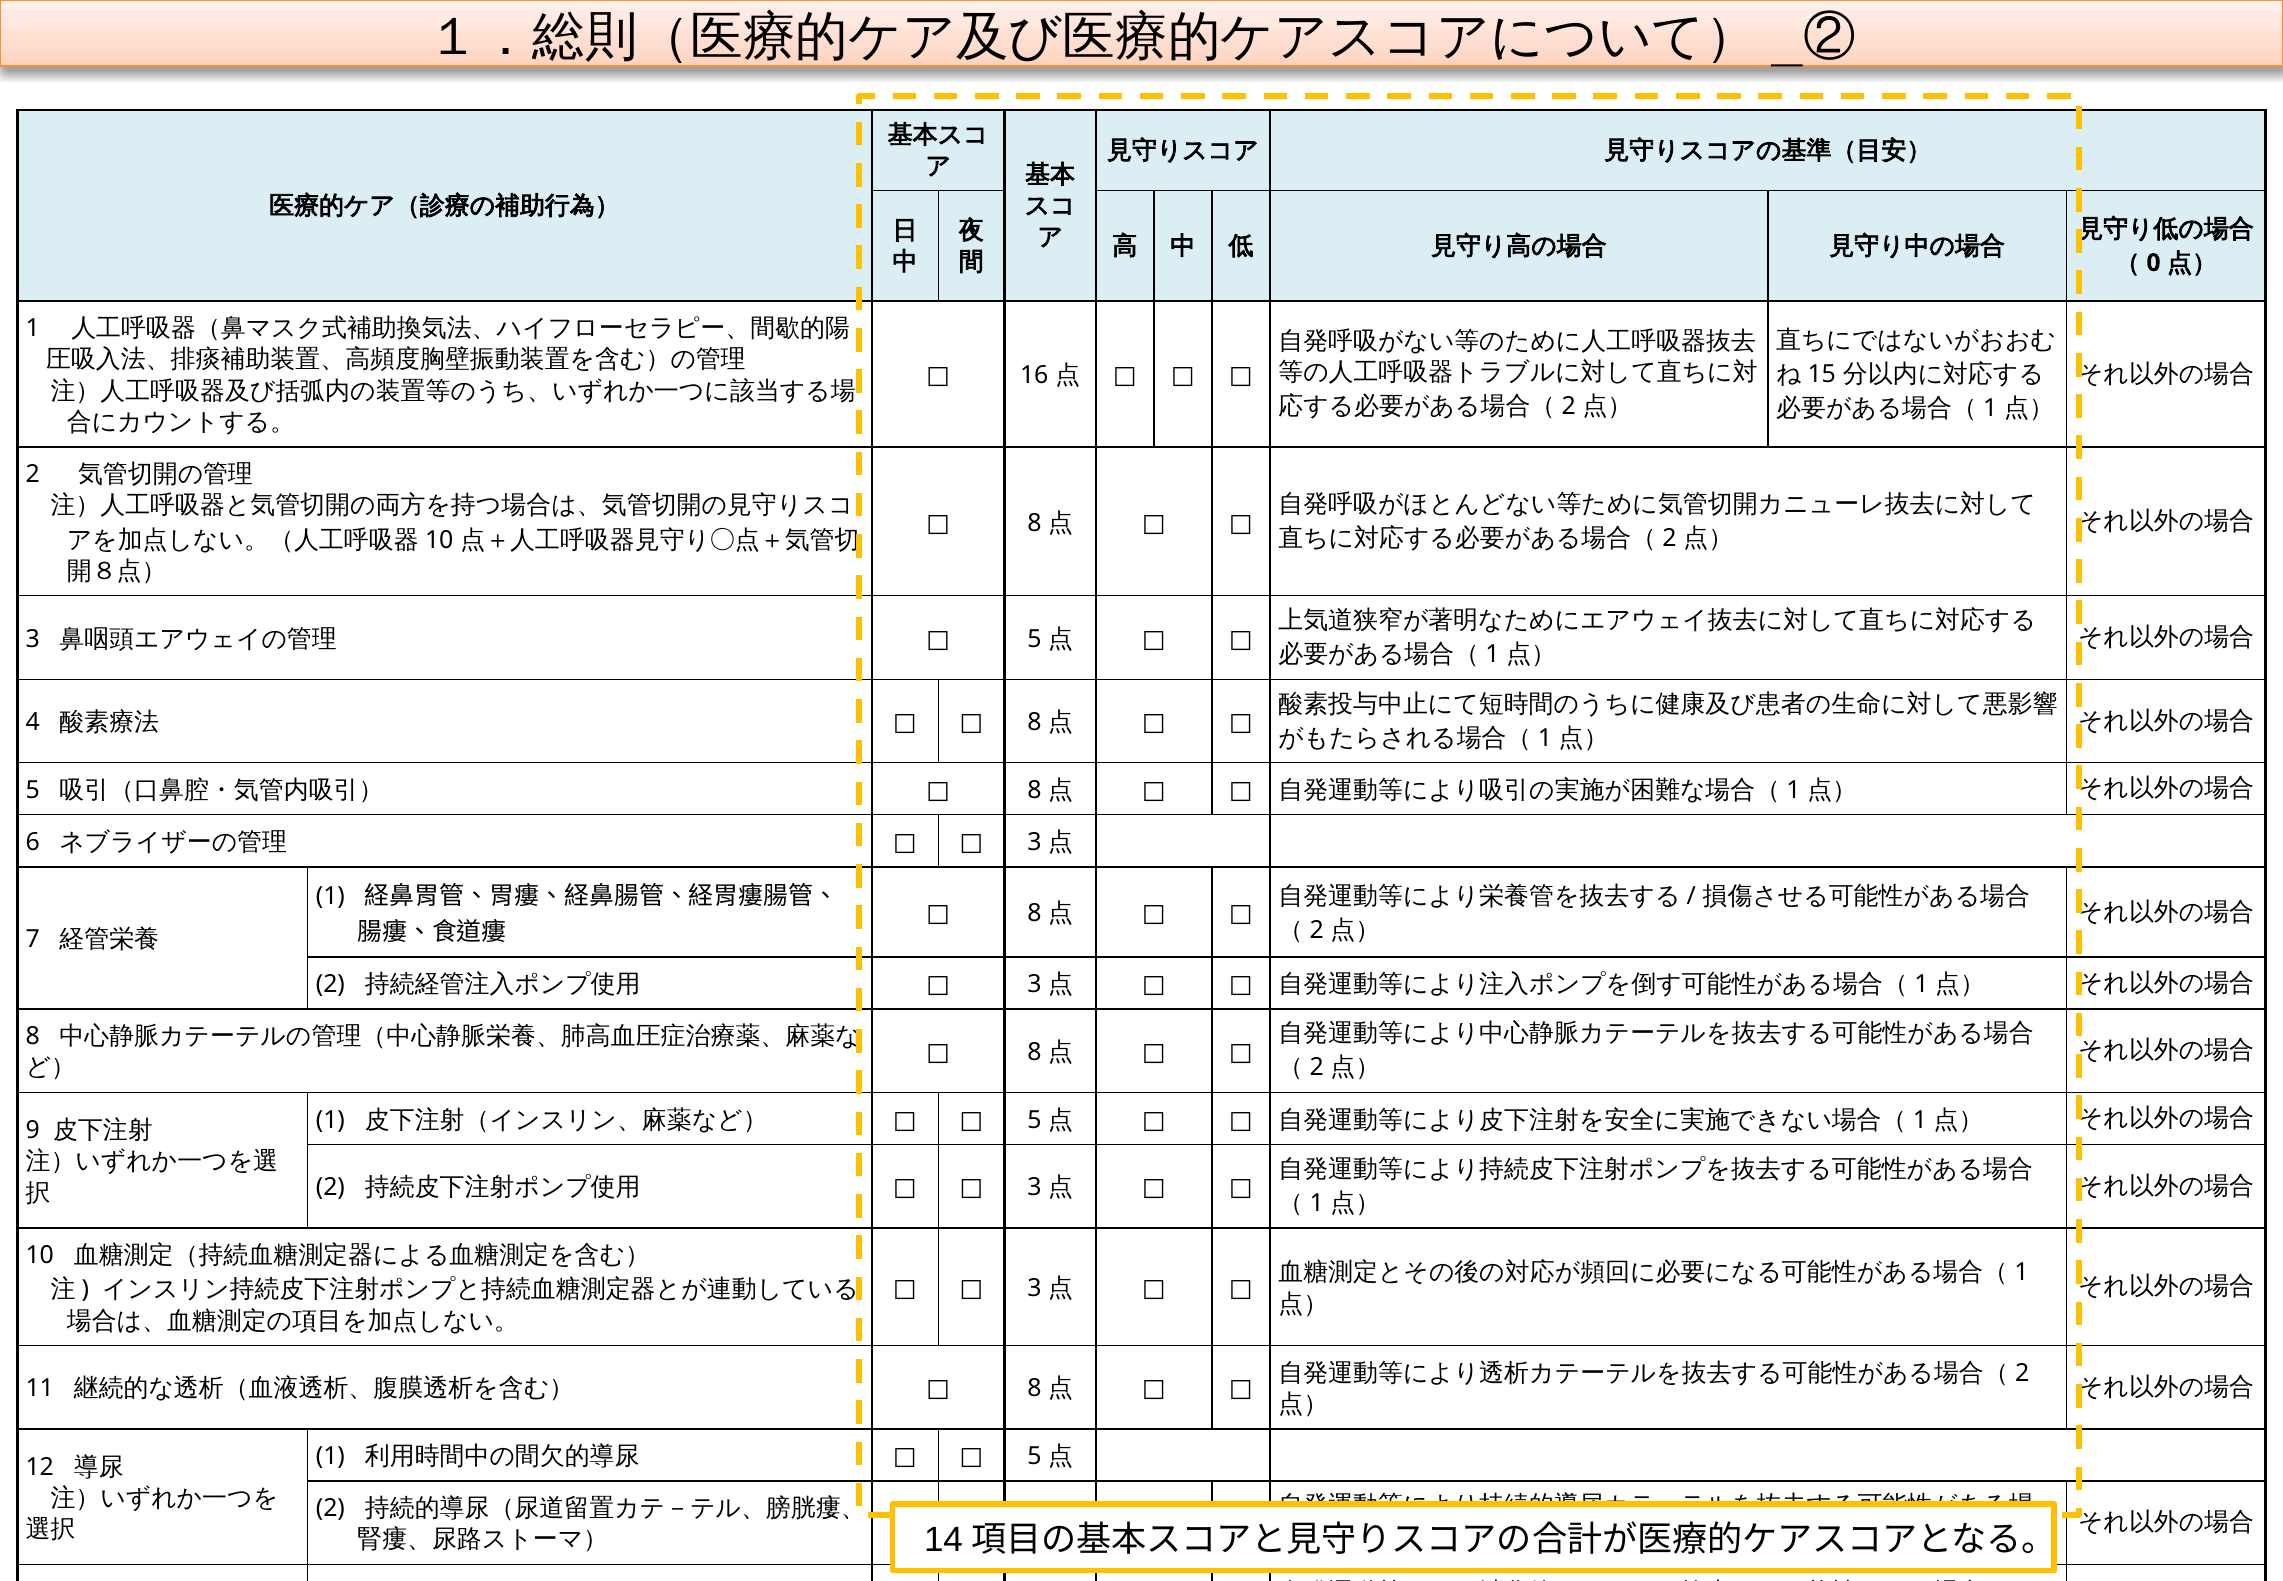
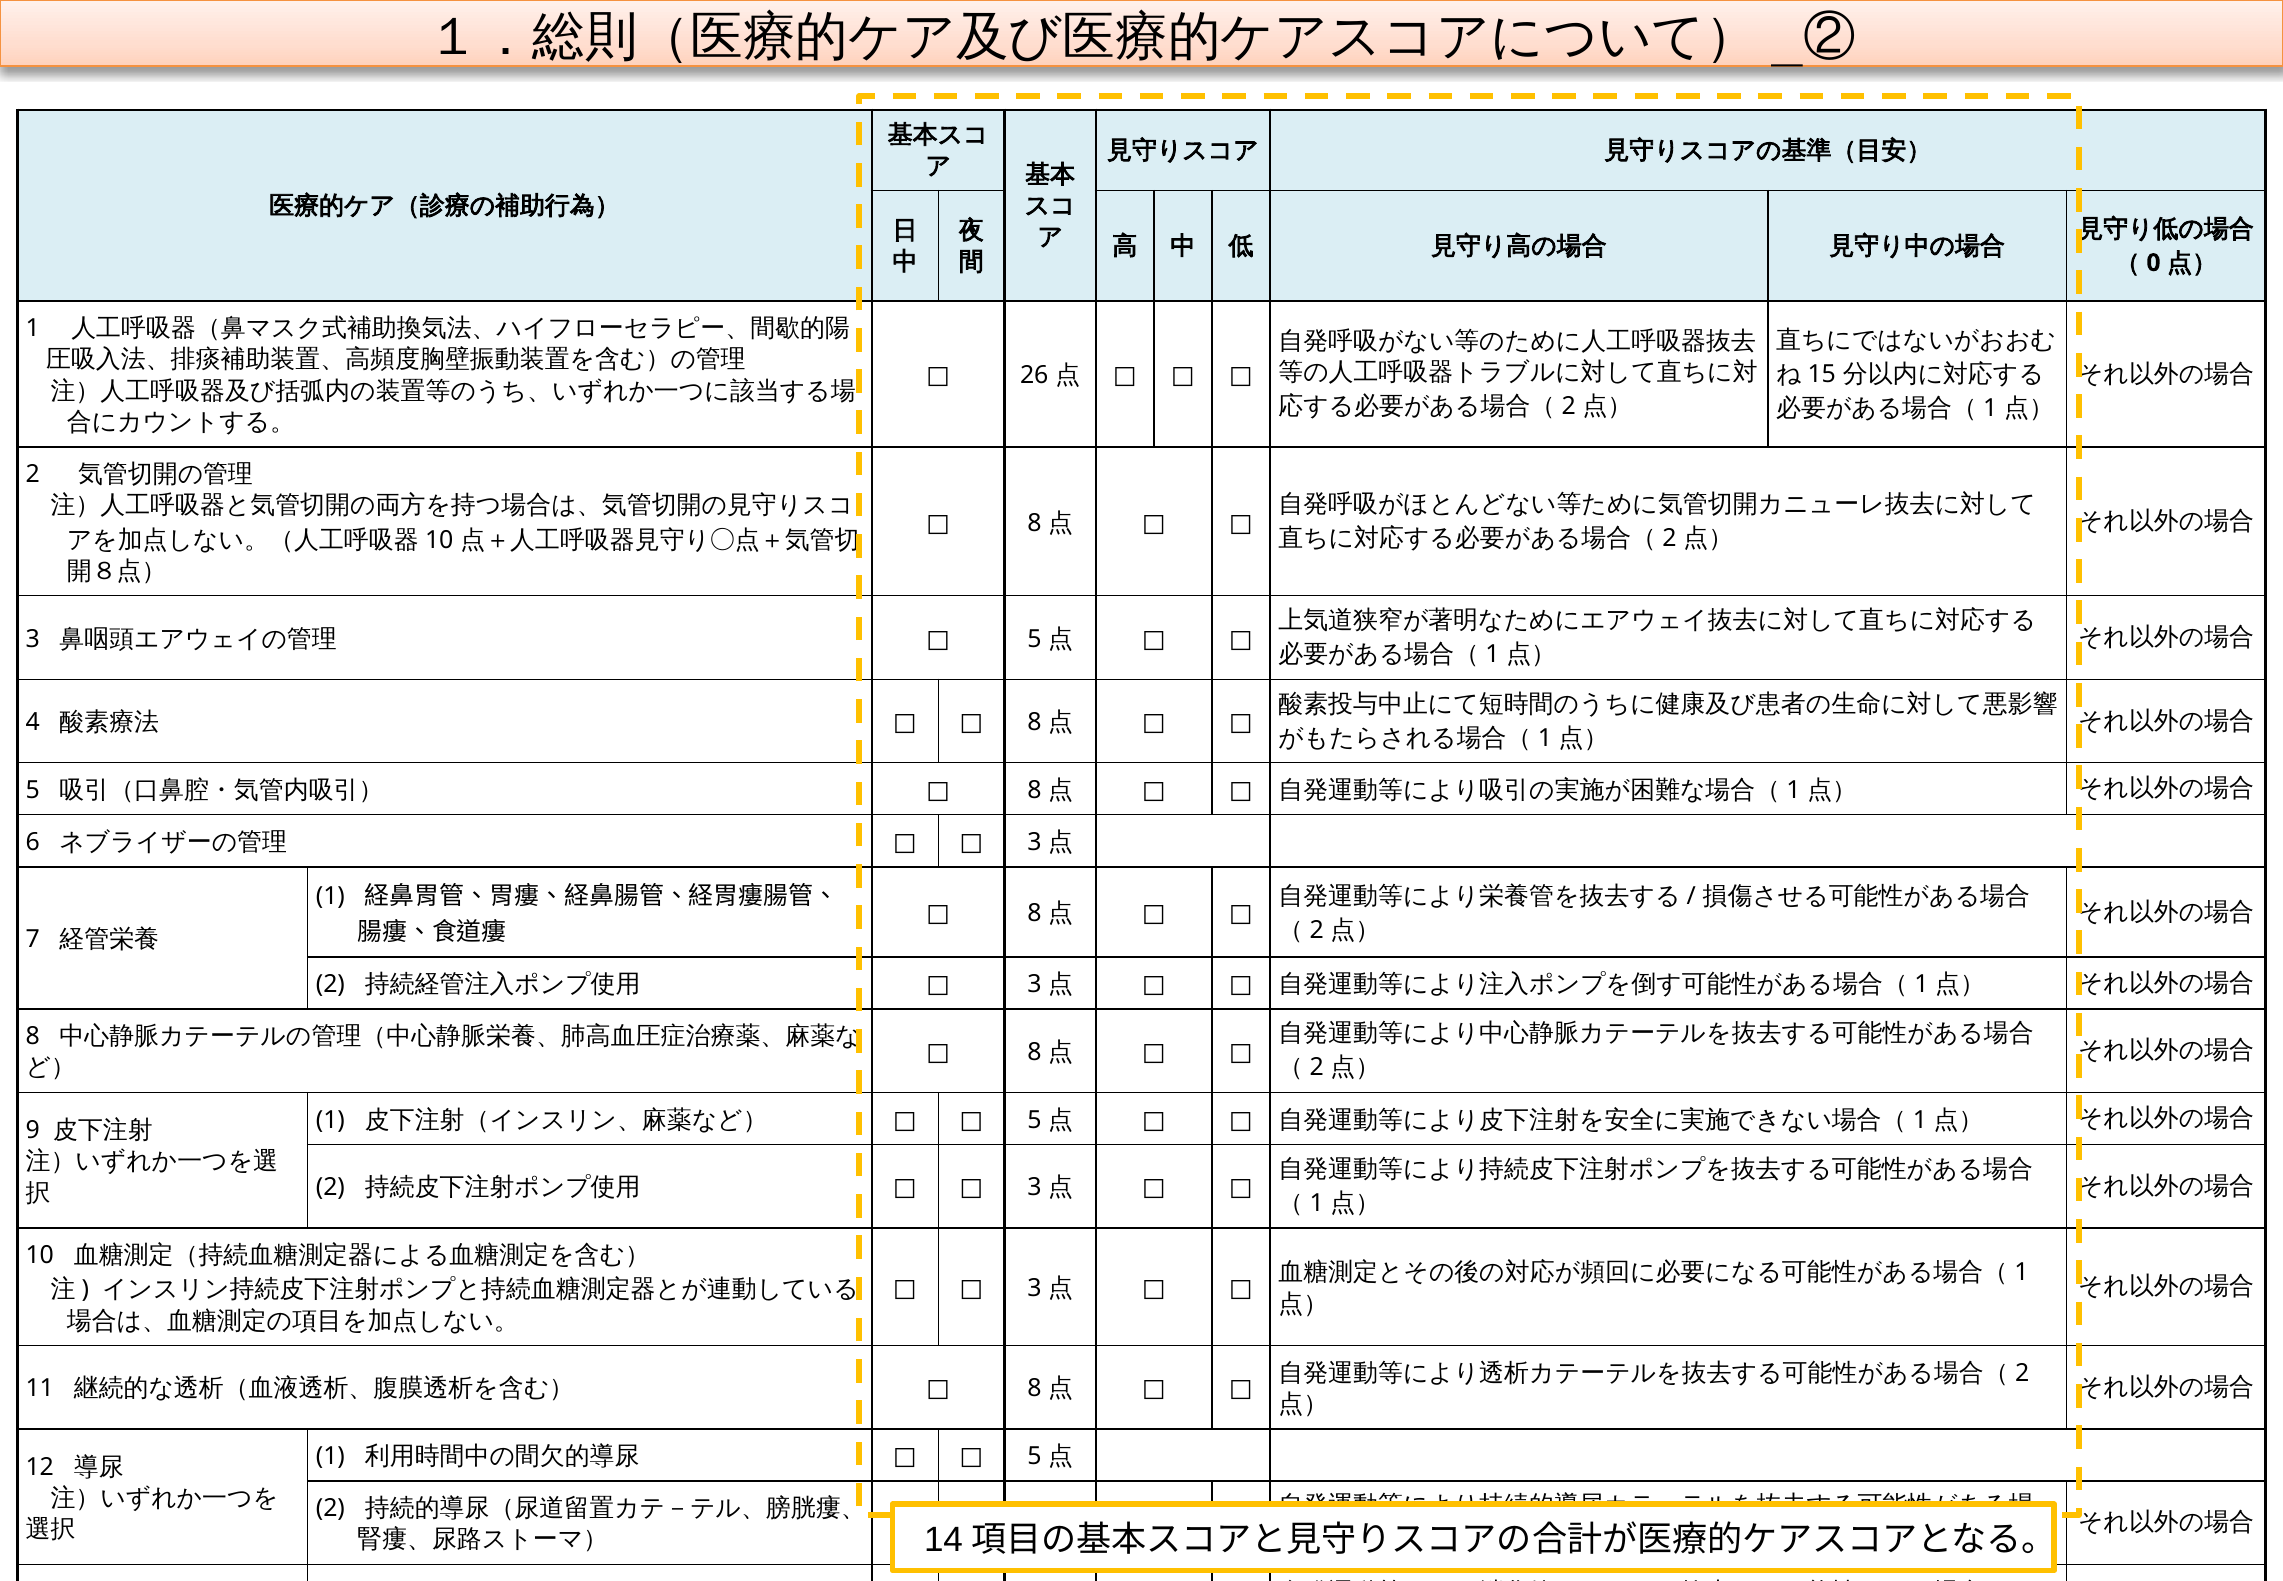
16: 16 -> 26
